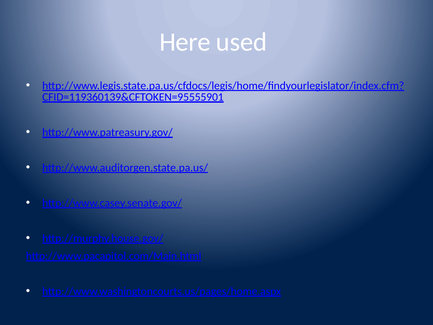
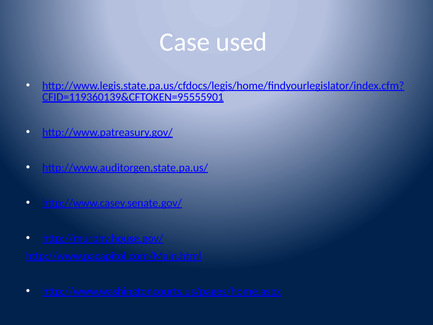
Here: Here -> Case
